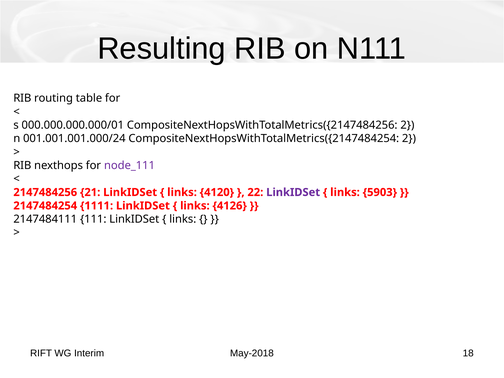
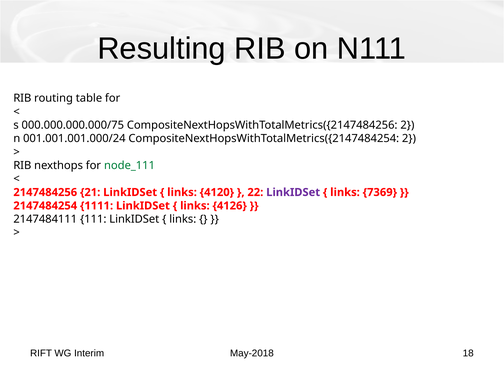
000.000.000.000/01: 000.000.000.000/01 -> 000.000.000.000/75
node_111 at (130, 165) colour: purple -> green
5903: 5903 -> 7369
